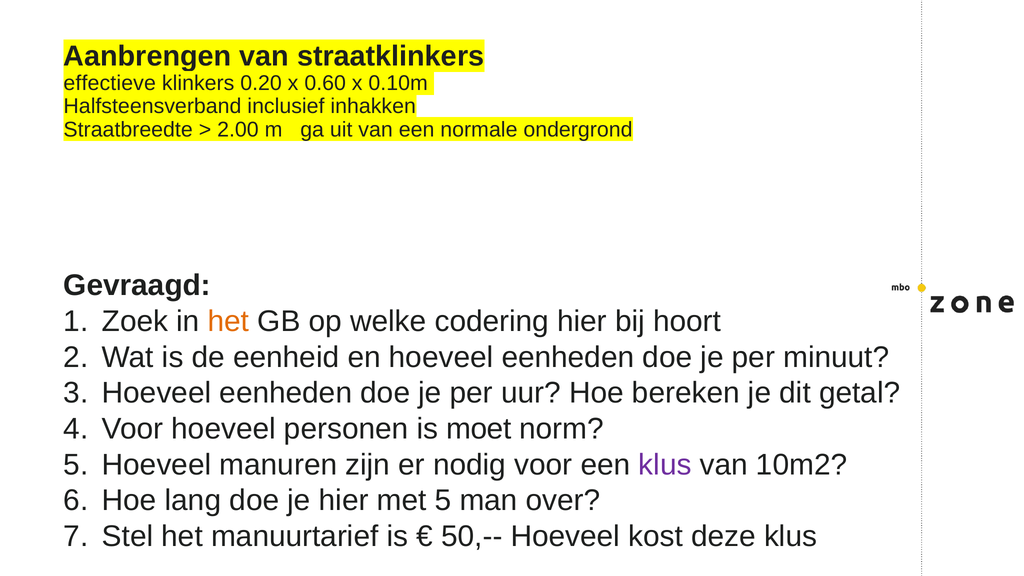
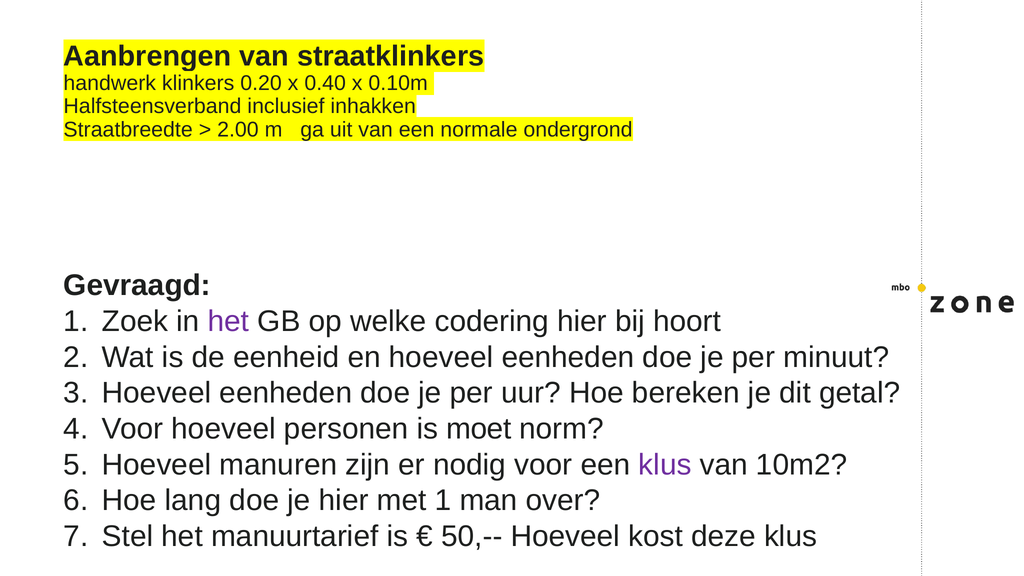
effectieve: effectieve -> handwerk
0.60: 0.60 -> 0.40
het at (228, 321) colour: orange -> purple
met 5: 5 -> 1
